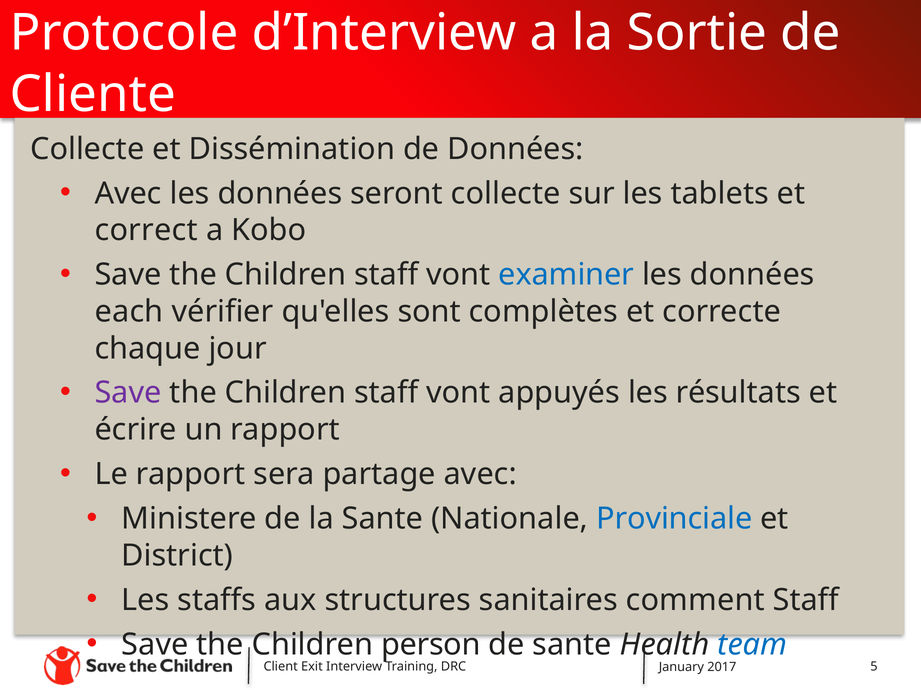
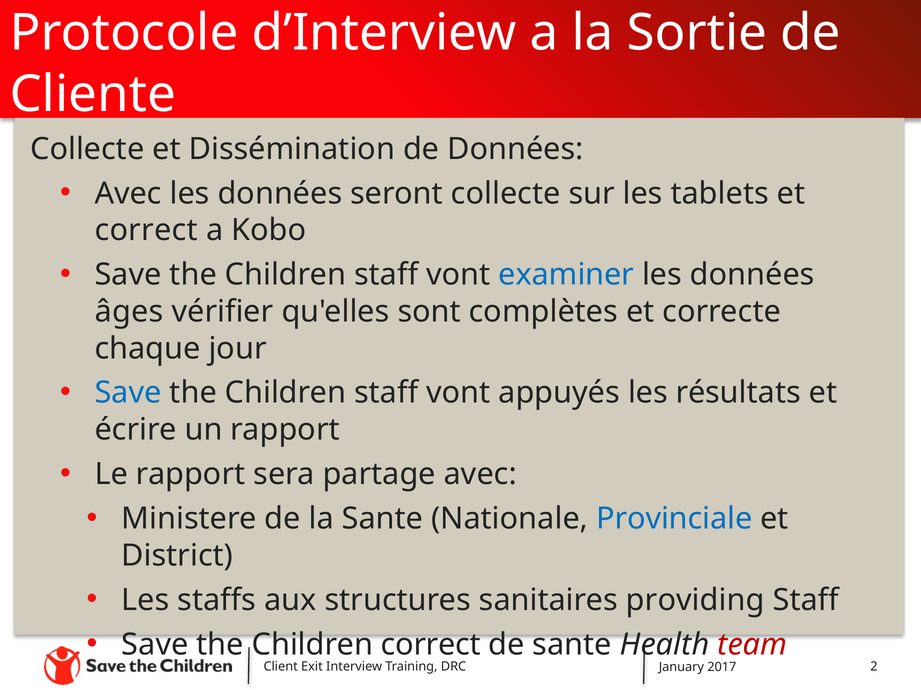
each: each -> âges
Save at (128, 393) colour: purple -> blue
comment: comment -> providing
Children person: person -> correct
team colour: blue -> red
5: 5 -> 2
